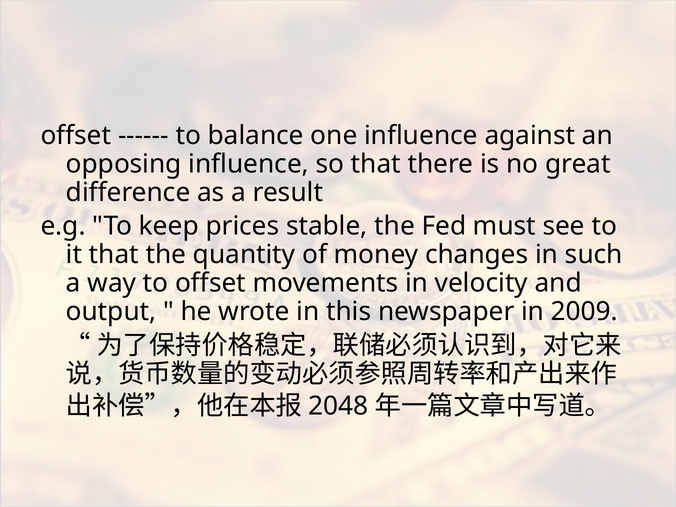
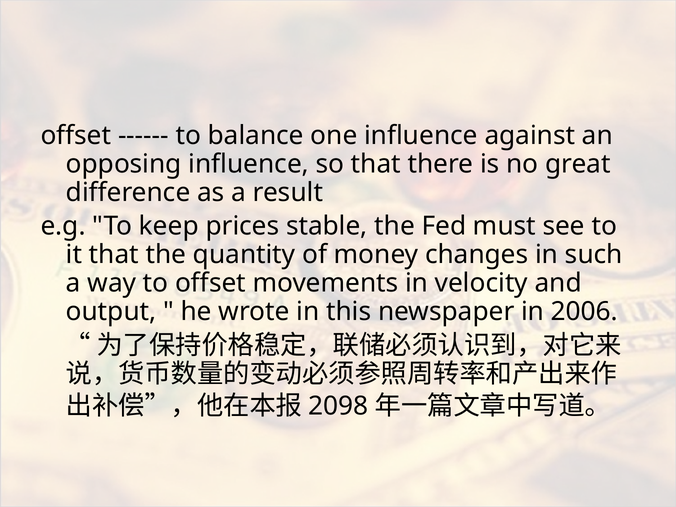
2009: 2009 -> 2006
2048: 2048 -> 2098
